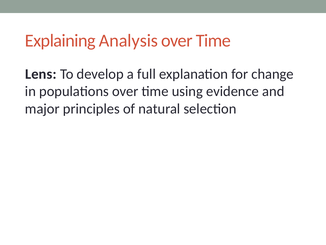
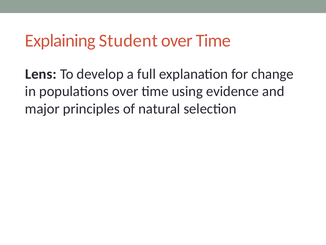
Analysis: Analysis -> Student
